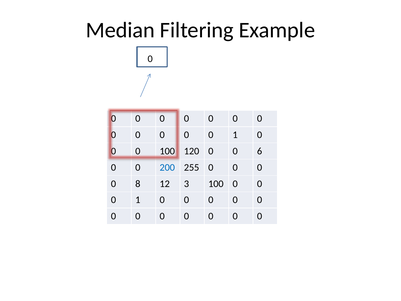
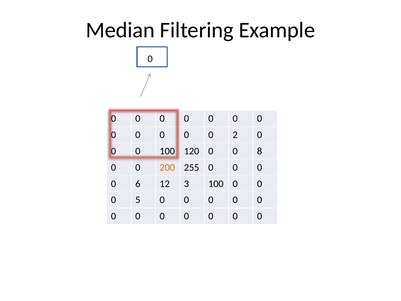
1 at (235, 135): 1 -> 2
6: 6 -> 8
200 colour: blue -> orange
8: 8 -> 6
1 at (138, 200): 1 -> 5
